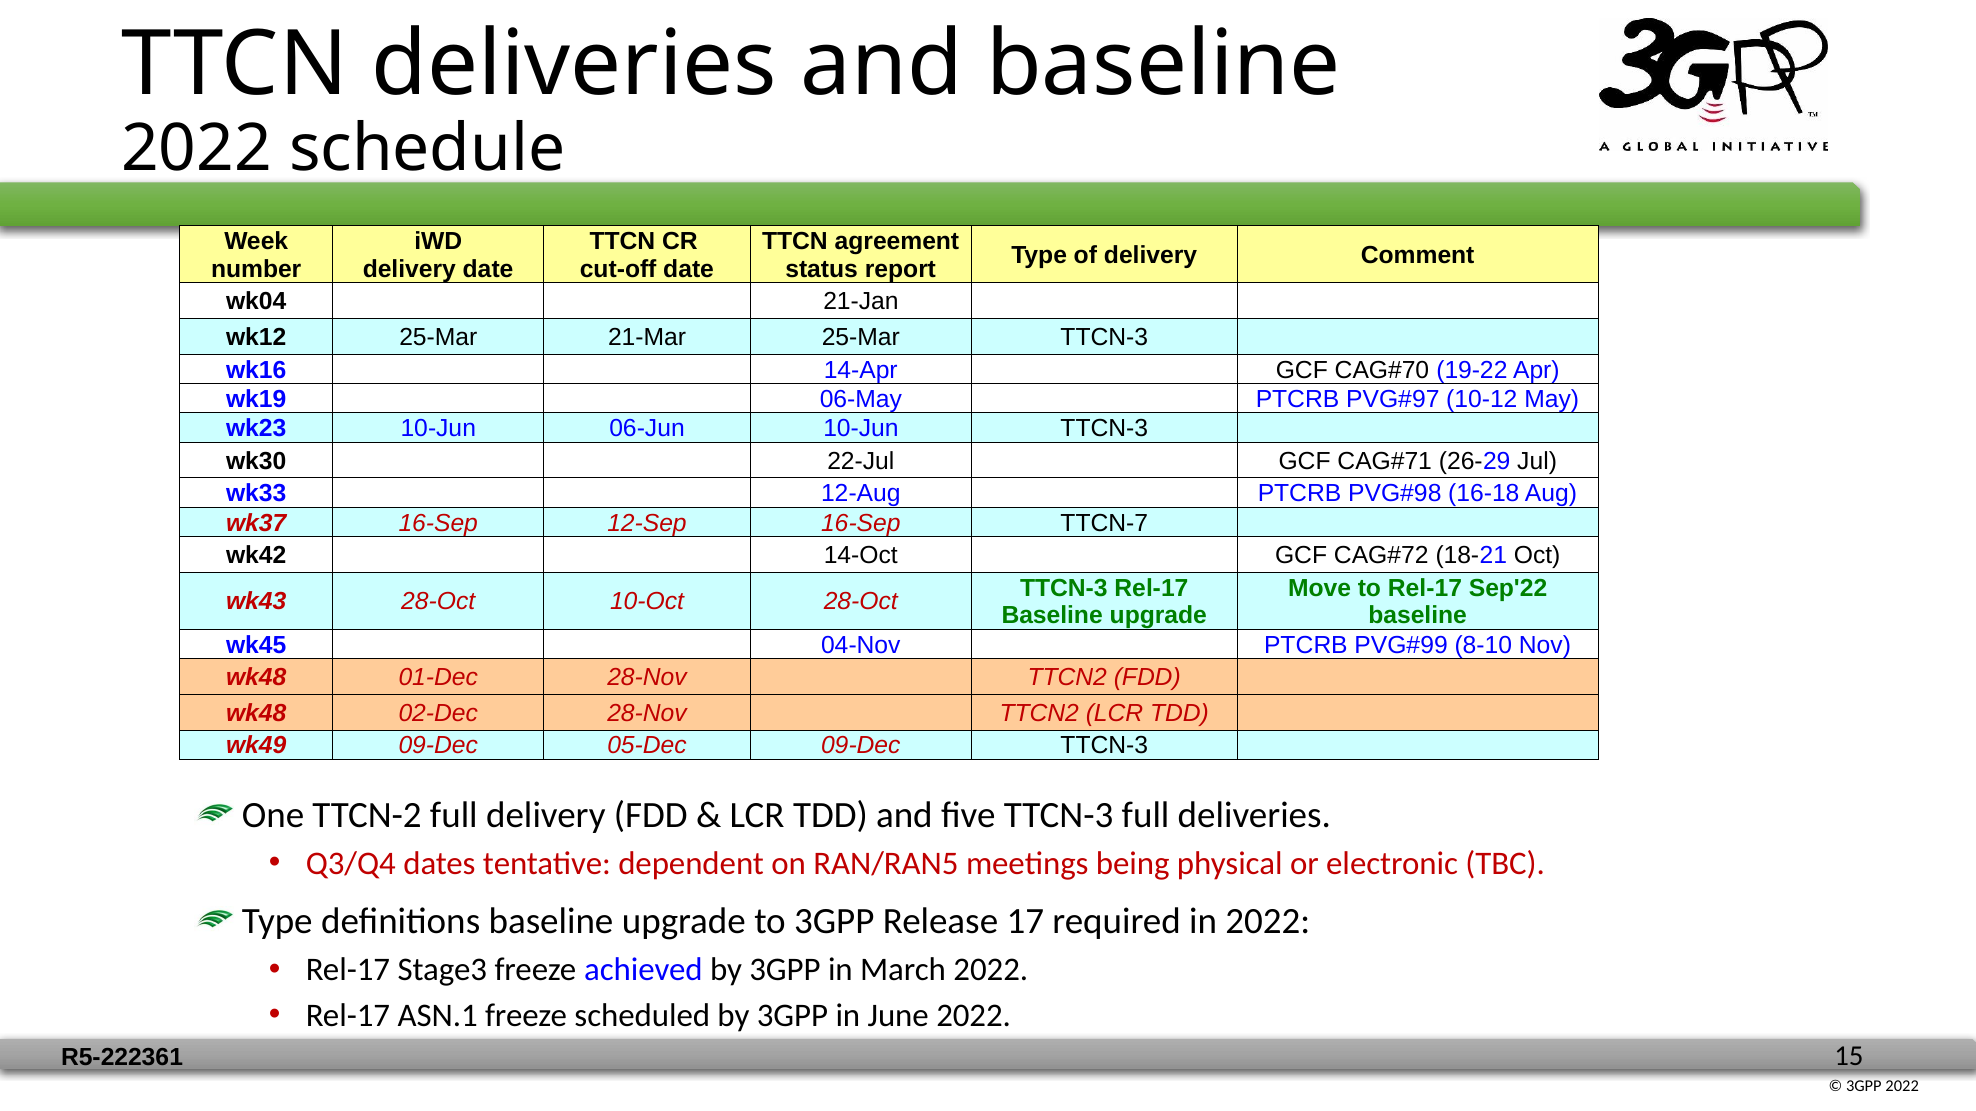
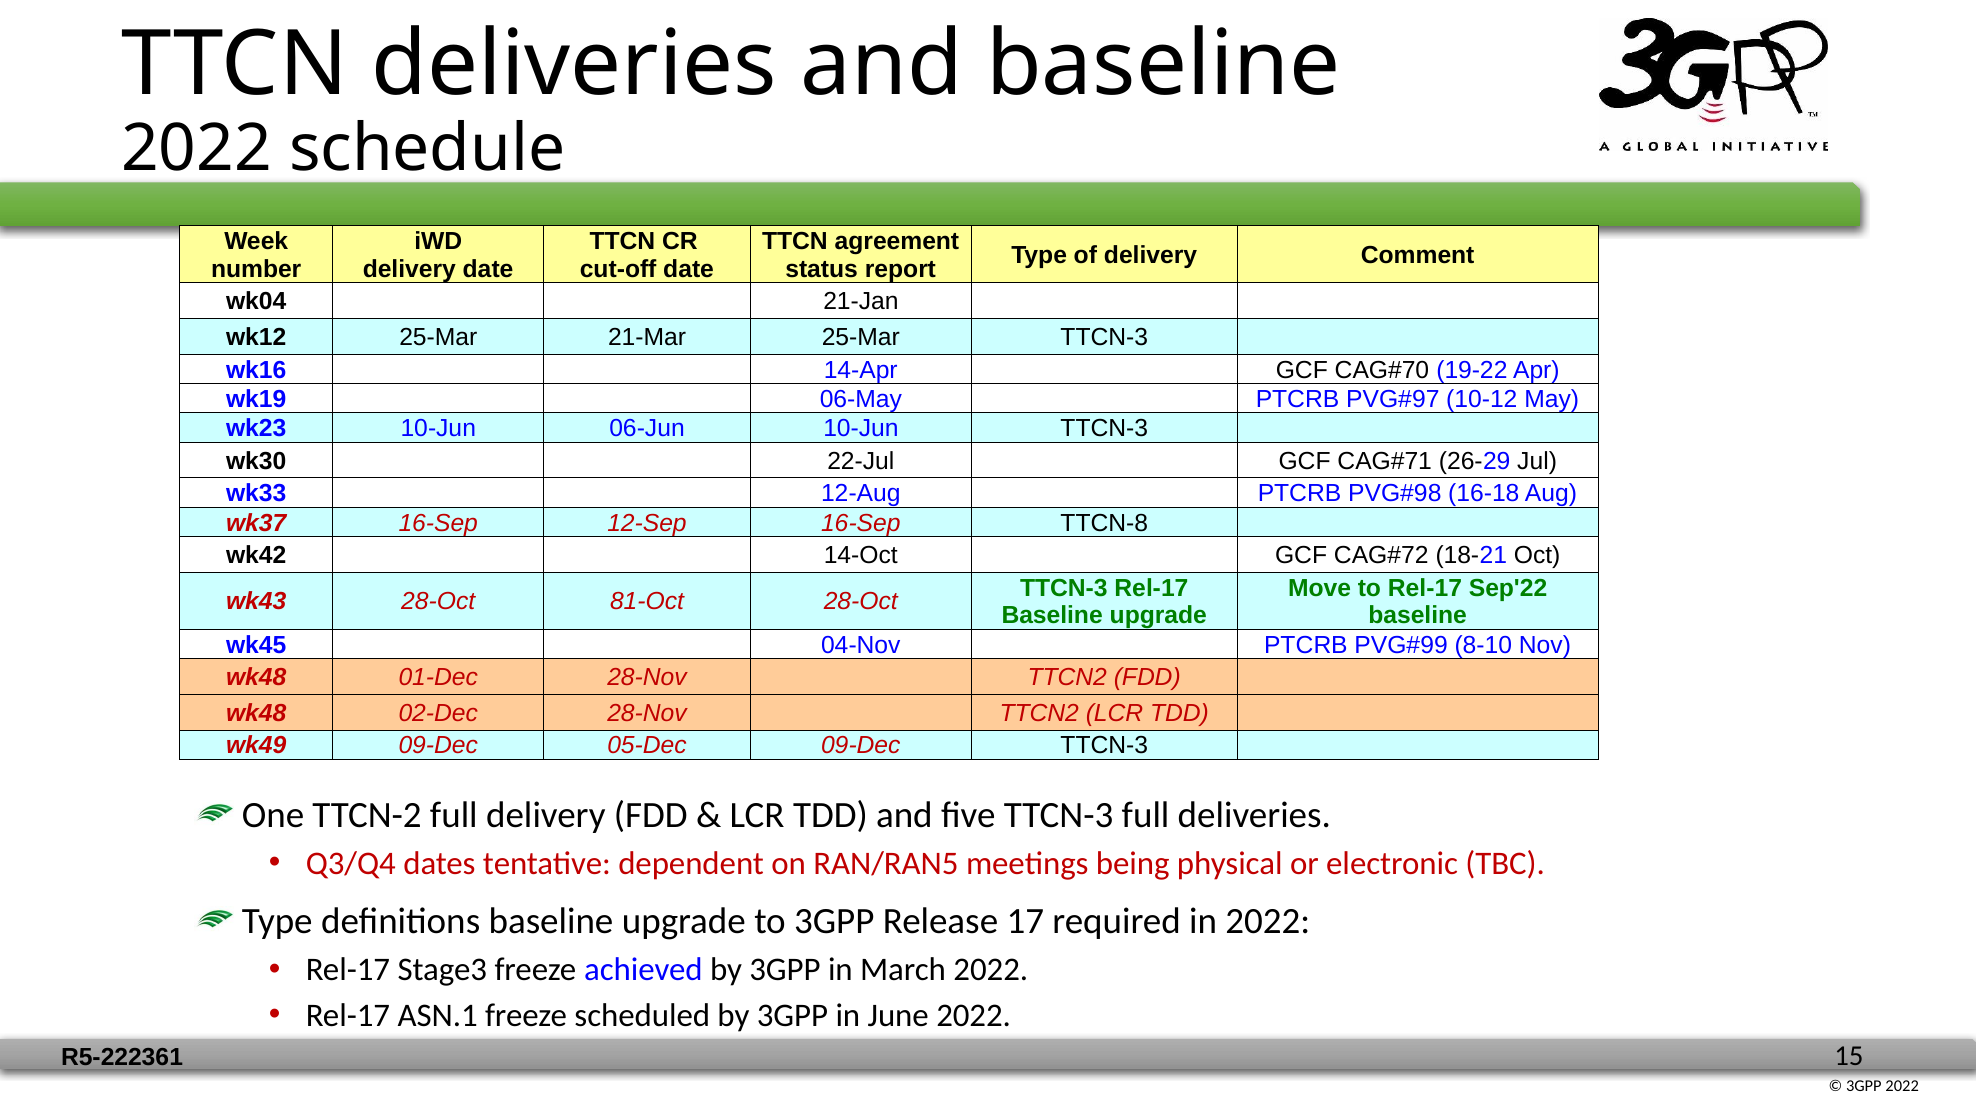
TTCN-7: TTCN-7 -> TTCN-8
10-Oct: 10-Oct -> 81-Oct
